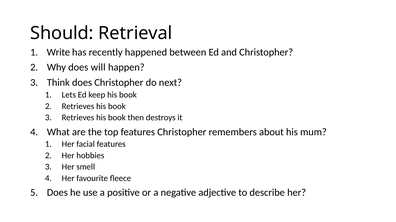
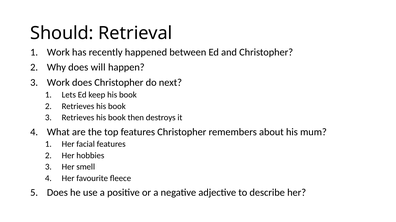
Write at (58, 52): Write -> Work
Think at (58, 83): Think -> Work
